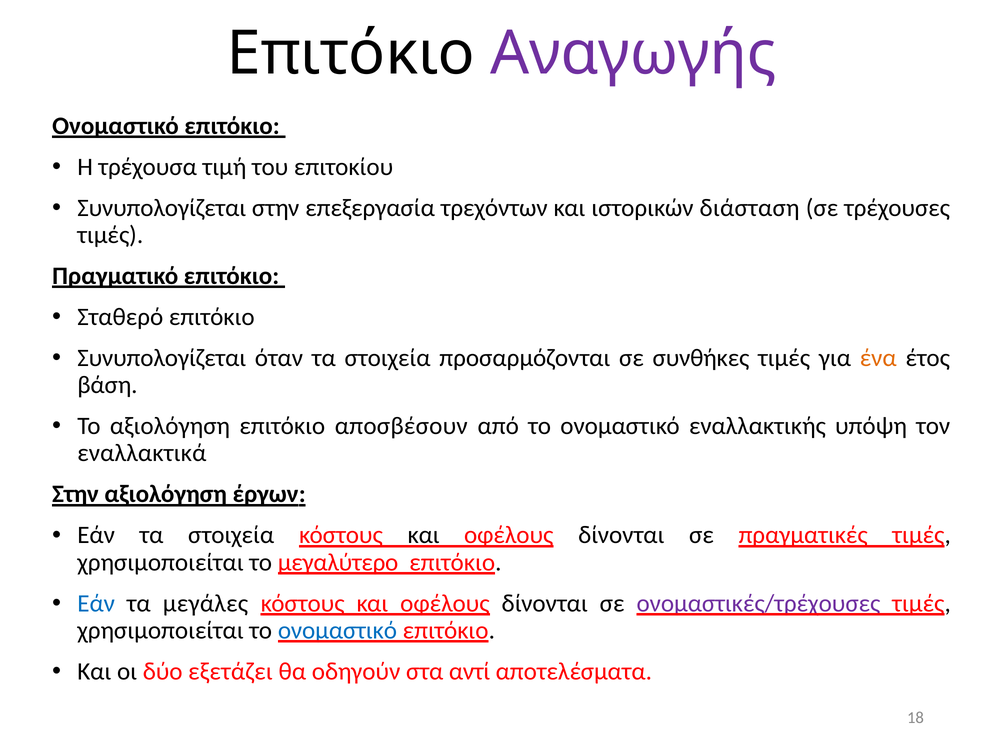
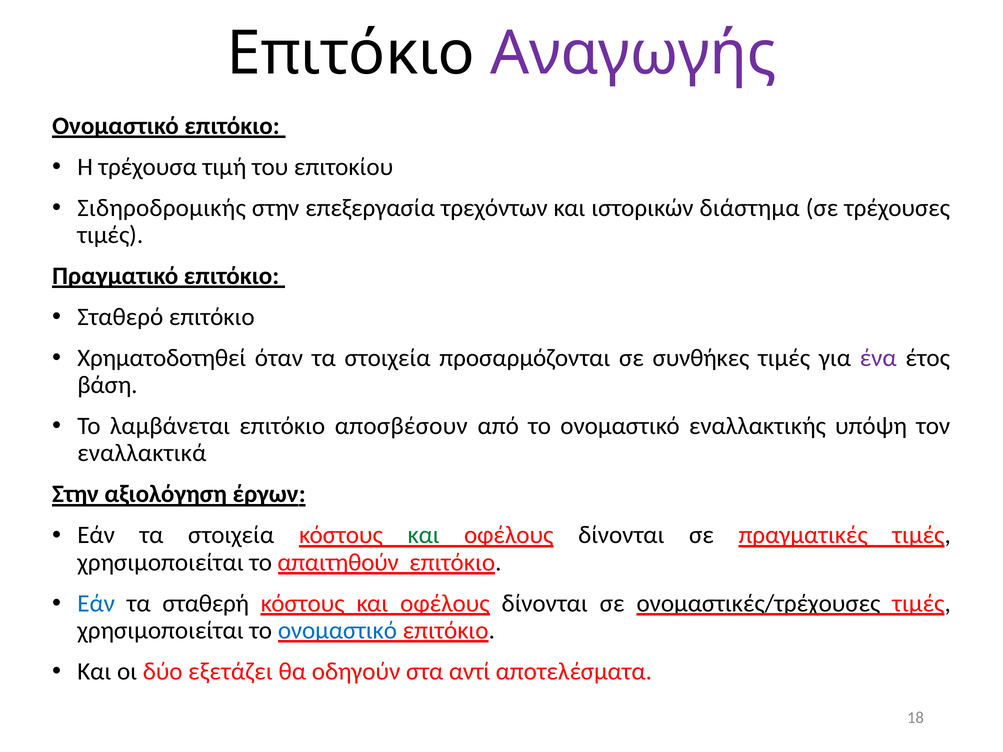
Συνυπολογίζεται at (162, 208): Συνυπολογίζεται -> Σιδηροδρομικής
διάσταση: διάσταση -> διάστημα
Συνυπολογίζεται at (162, 358): Συνυπολογίζεται -> Χρηματοδοτηθεί
ένα colour: orange -> purple
Το αξιολόγηση: αξιολόγηση -> λαμβάνεται
και at (424, 535) colour: black -> green
μεγαλύτερο: μεγαλύτερο -> απαιτηθούν
μεγάλες: μεγάλες -> σταθερή
ονομαστικές/τρέχουσες colour: purple -> black
